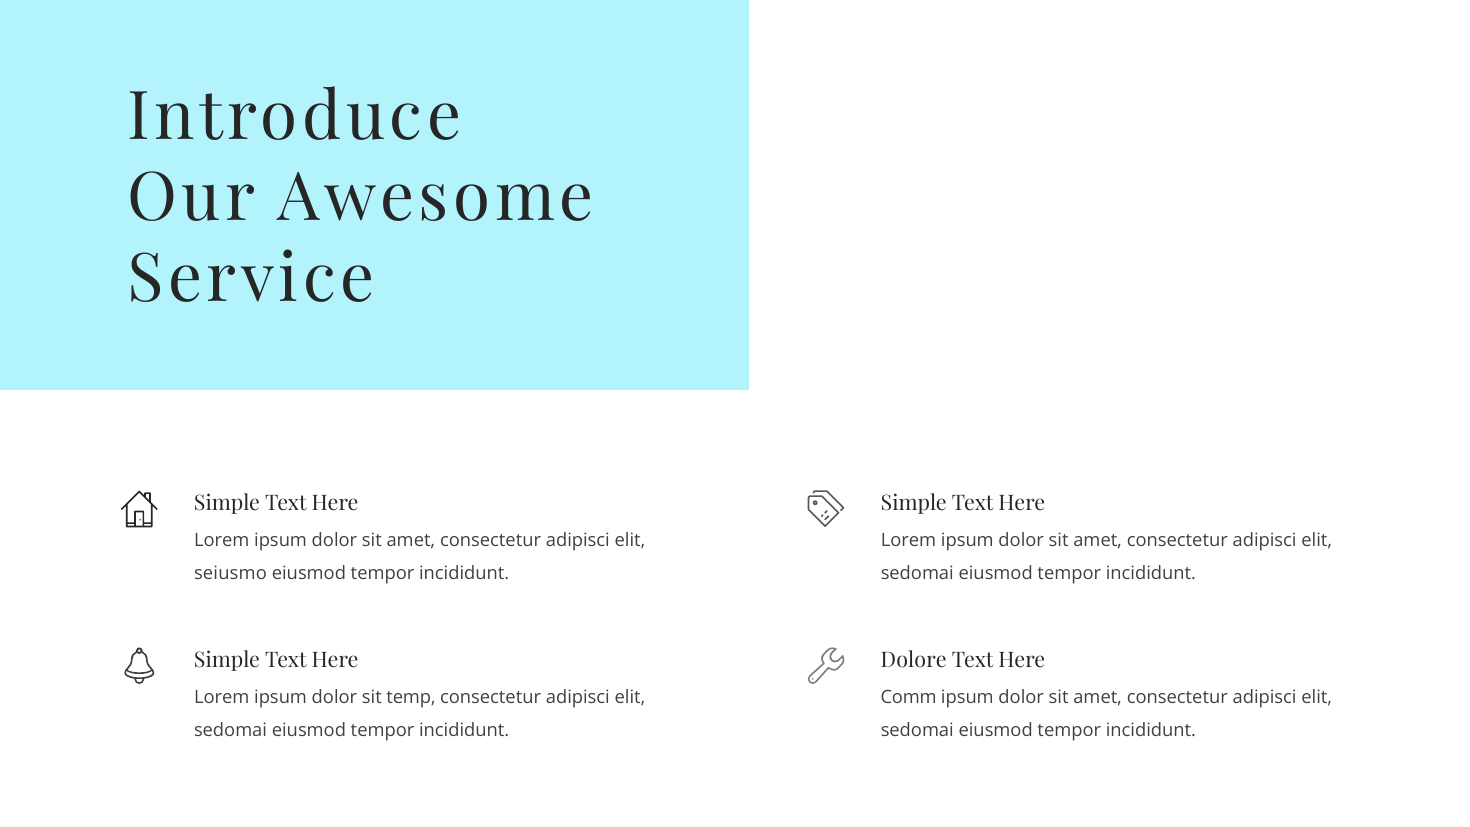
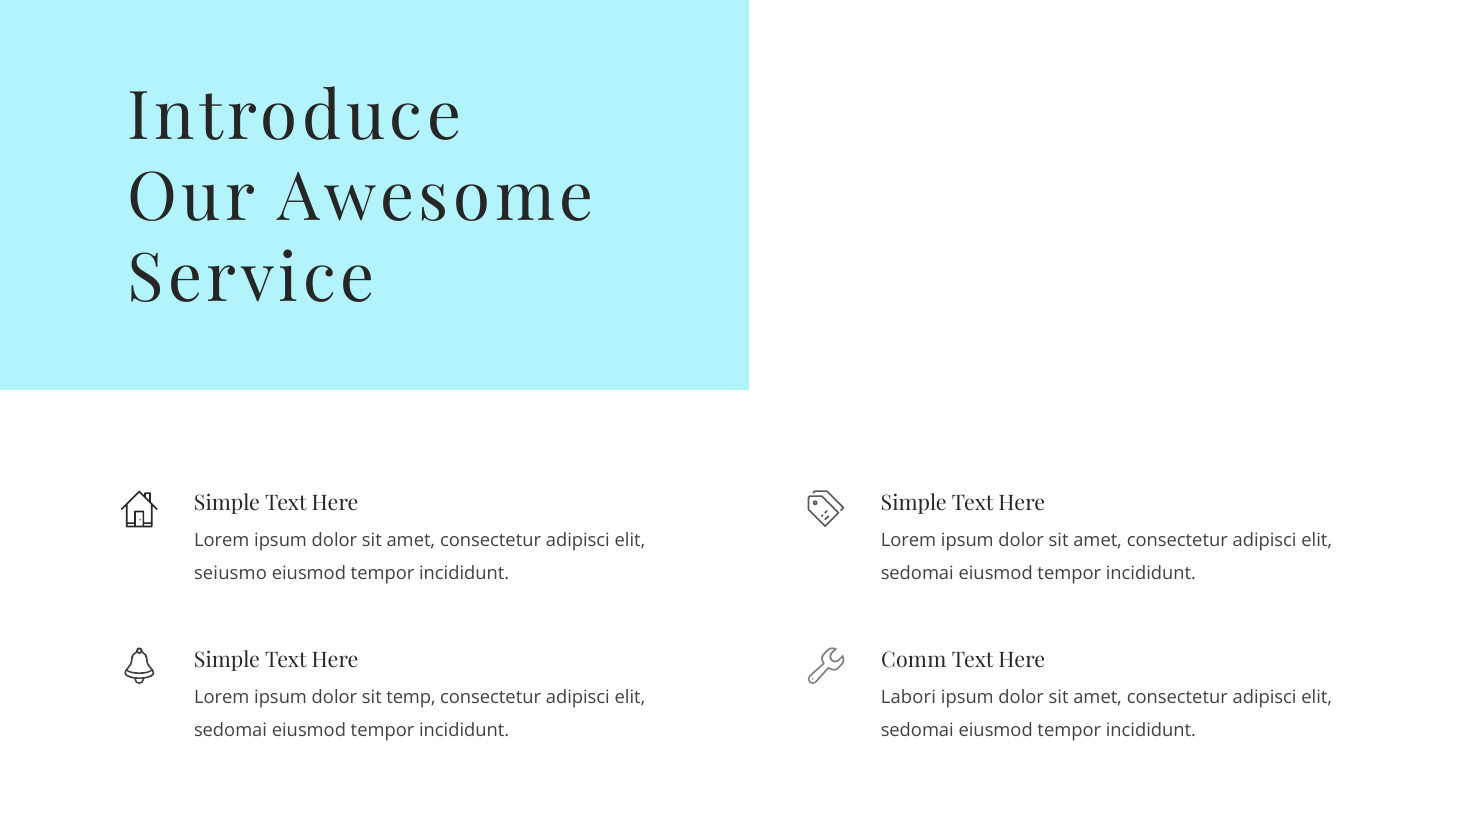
Dolore: Dolore -> Comm
Comm: Comm -> Labori
